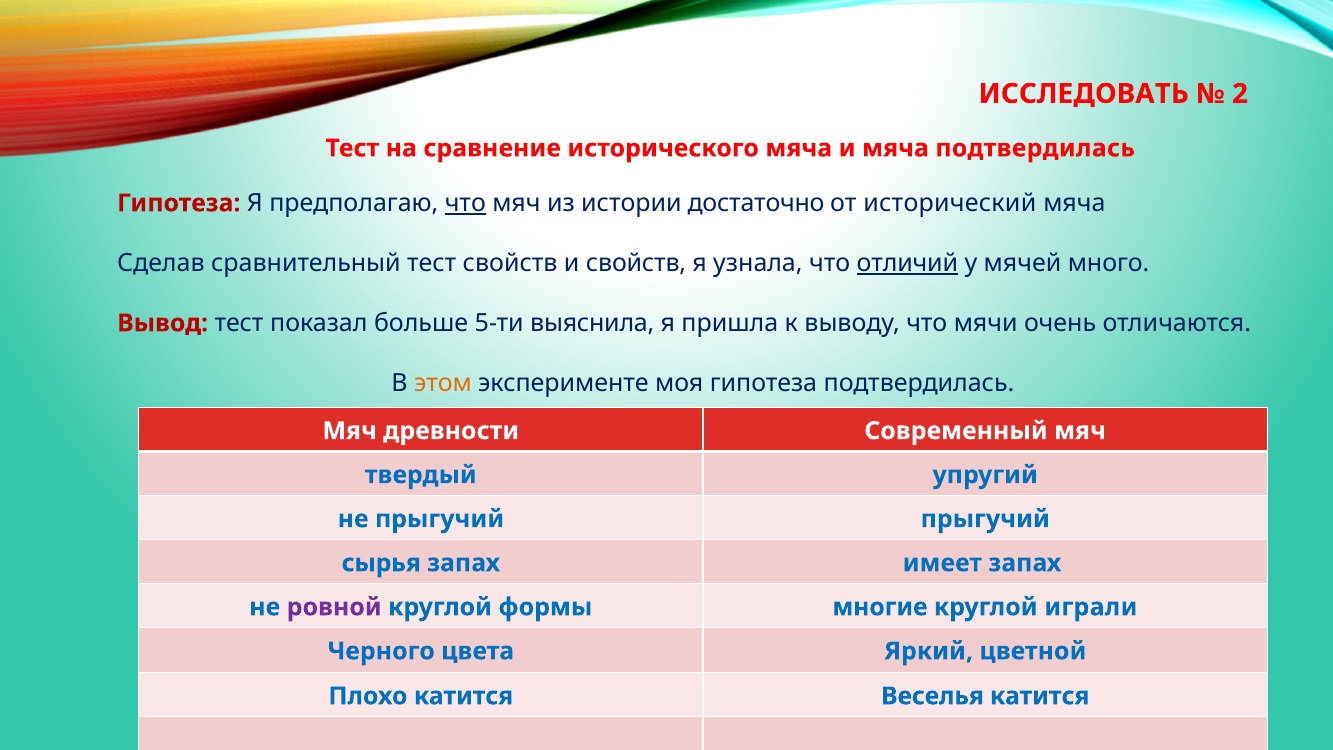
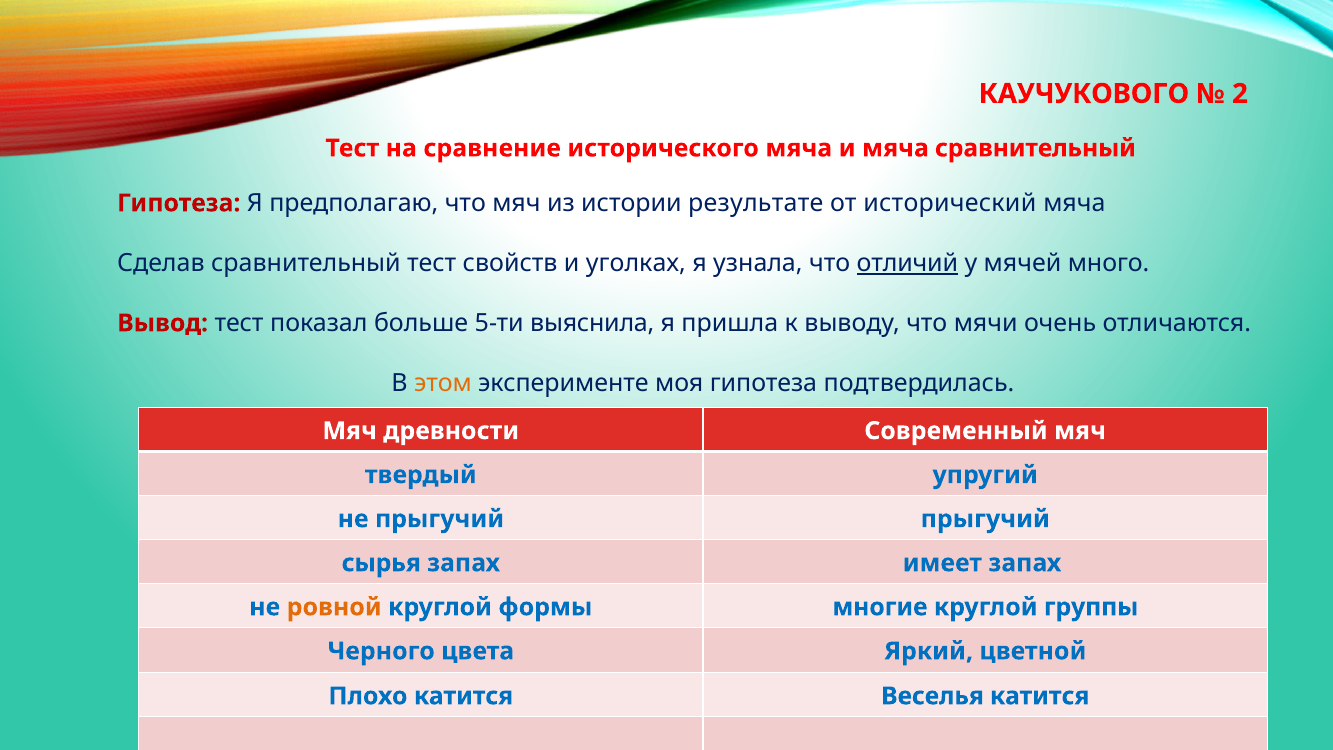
ИССЛЕДОВАТЬ: ИССЛЕДОВАТЬ -> КАУЧУКОВОГО
мяча подтвердилась: подтвердилась -> сравнительный
что at (465, 203) underline: present -> none
достаточно: достаточно -> результате
и свойств: свойств -> уголках
ровной colour: purple -> orange
играли: играли -> группы
